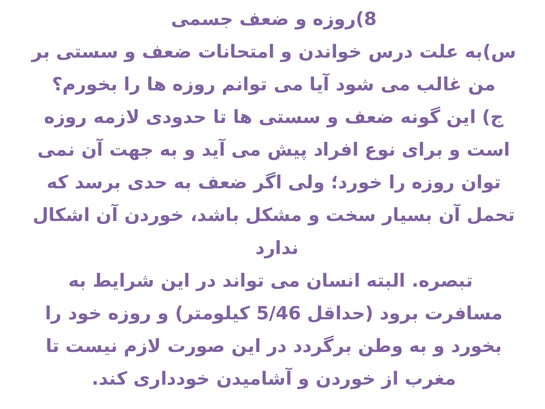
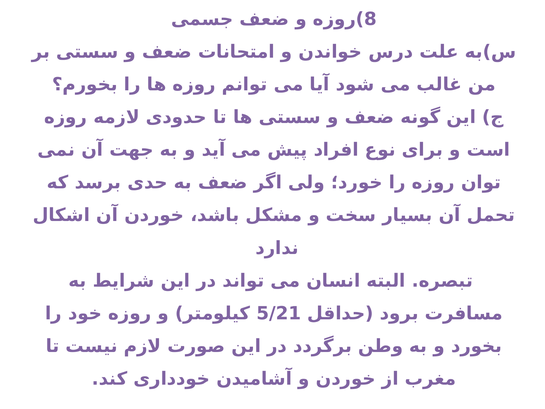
5/46: 5/46 -> 5/21
